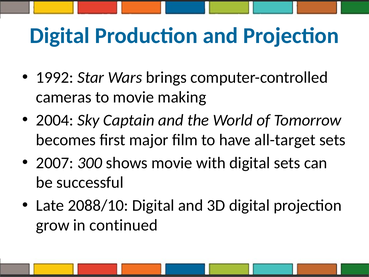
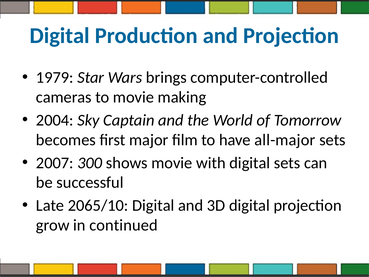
1992: 1992 -> 1979
all-target: all-target -> all-major
2088/10: 2088/10 -> 2065/10
